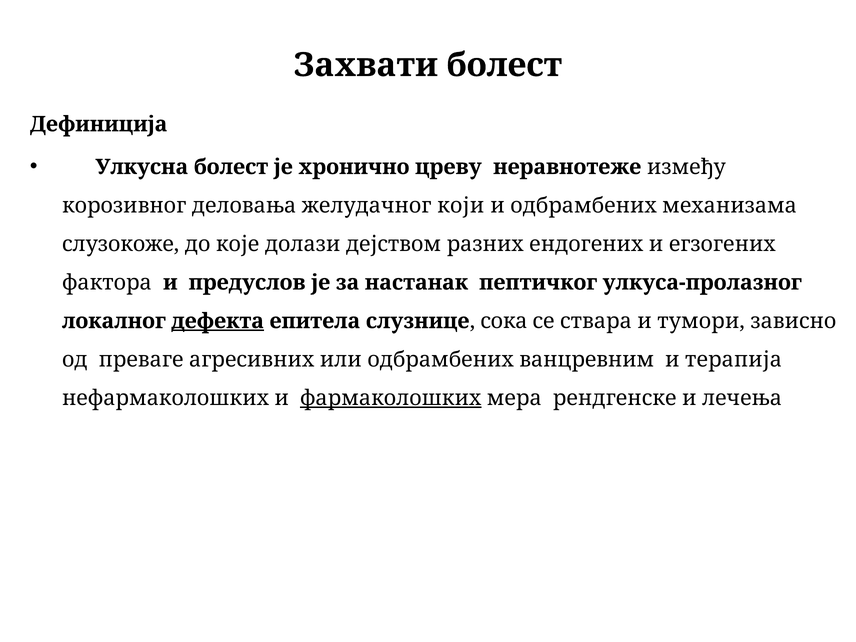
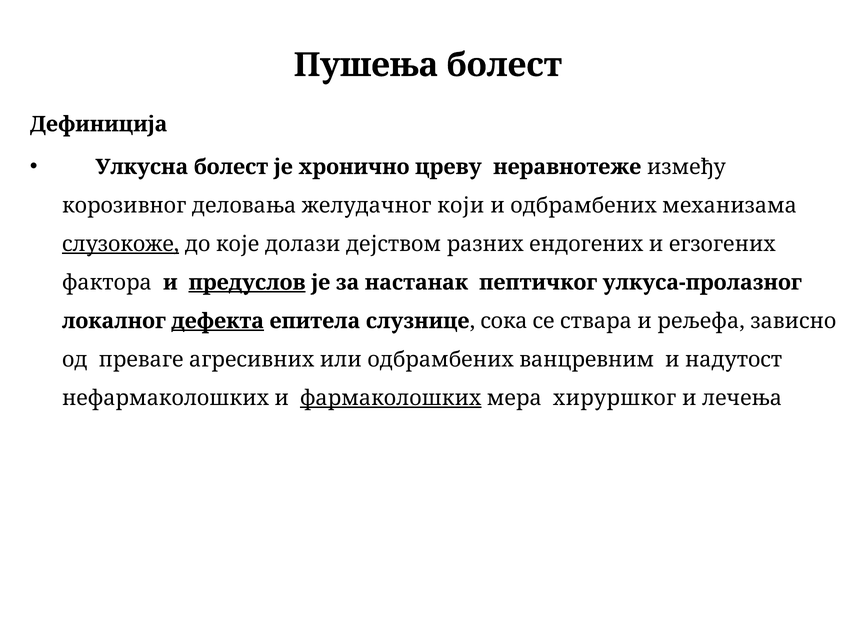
Захвати: Захвати -> Пушења
слузокоже underline: none -> present
предуслов underline: none -> present
тумори: тумори -> рељефа
терапија: терапија -> надутост
рендгенске: рендгенске -> хируршког
